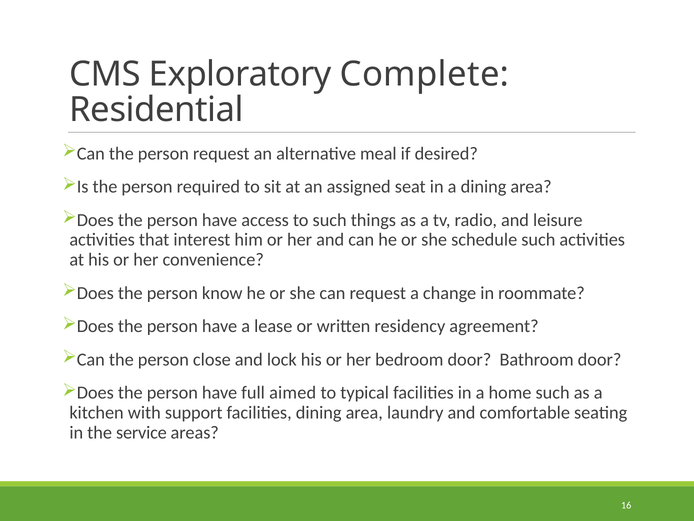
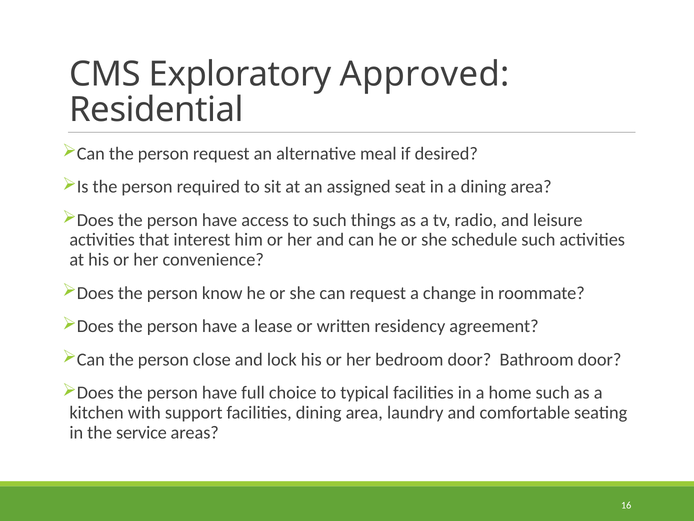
Complete: Complete -> Approved
aimed: aimed -> choice
